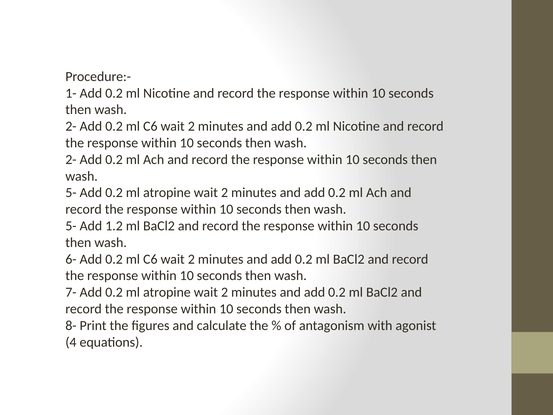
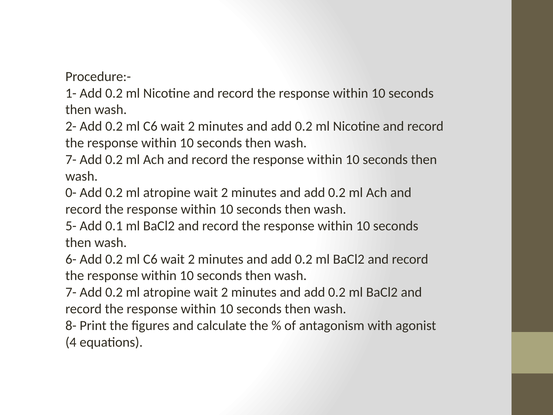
2- at (71, 159): 2- -> 7-
5- at (71, 193): 5- -> 0-
1.2: 1.2 -> 0.1
